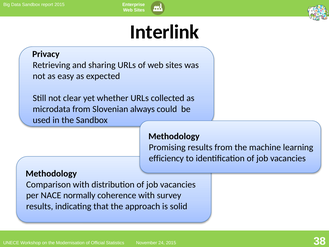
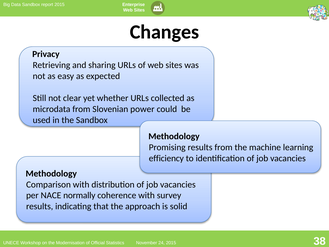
Interlink: Interlink -> Changes
always: always -> power
